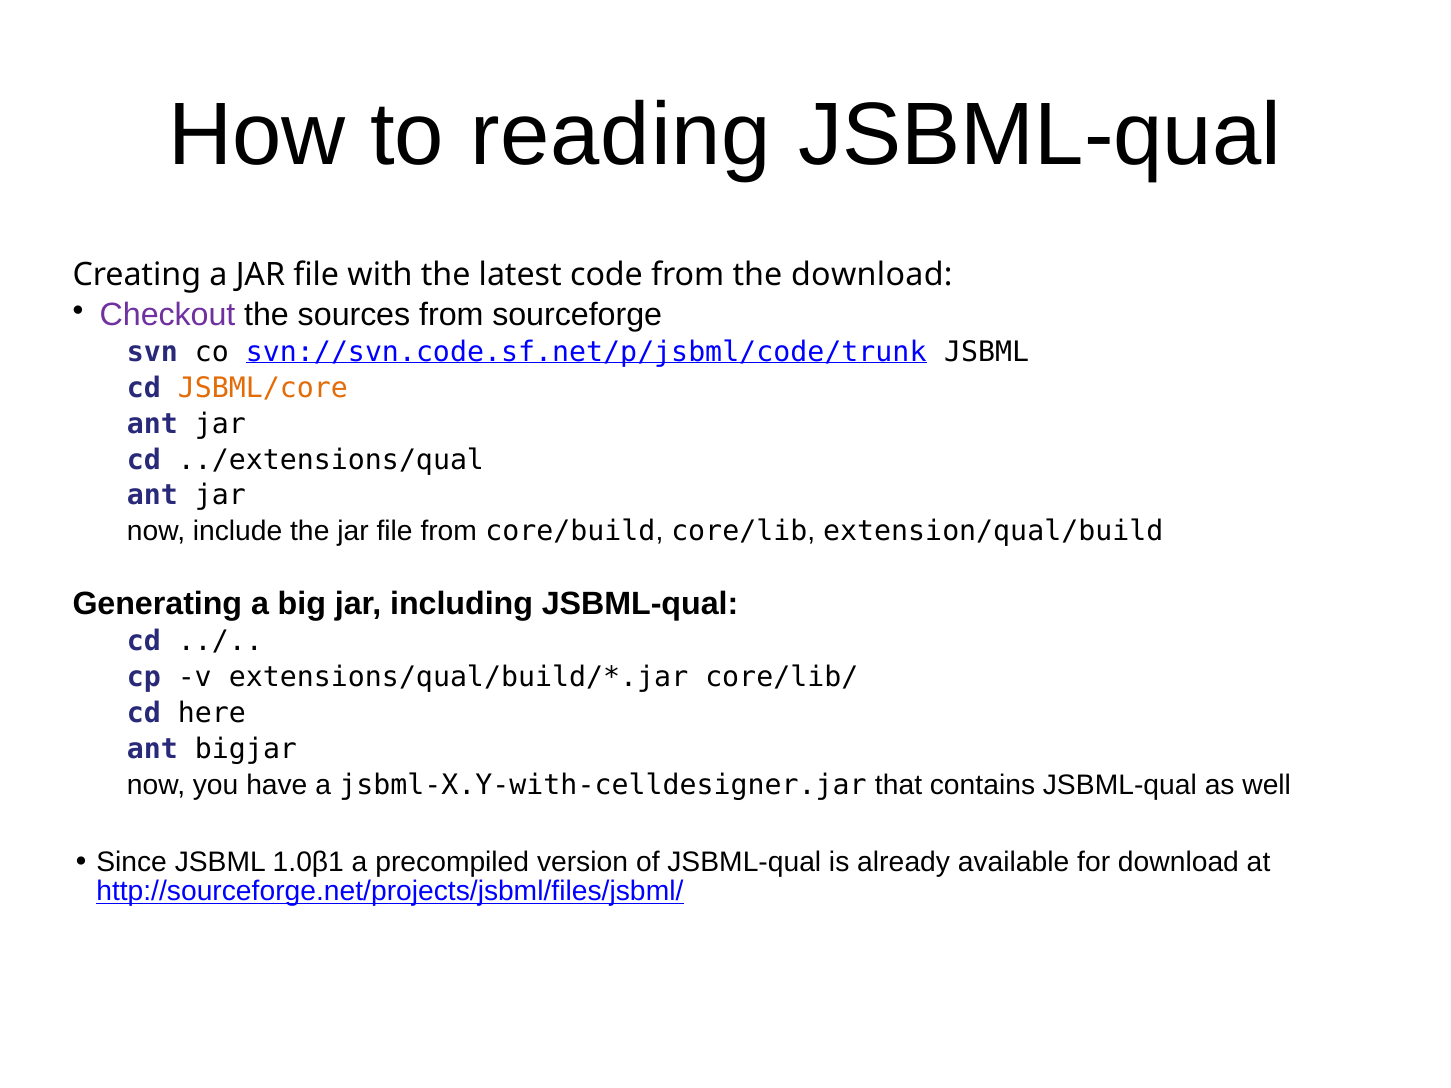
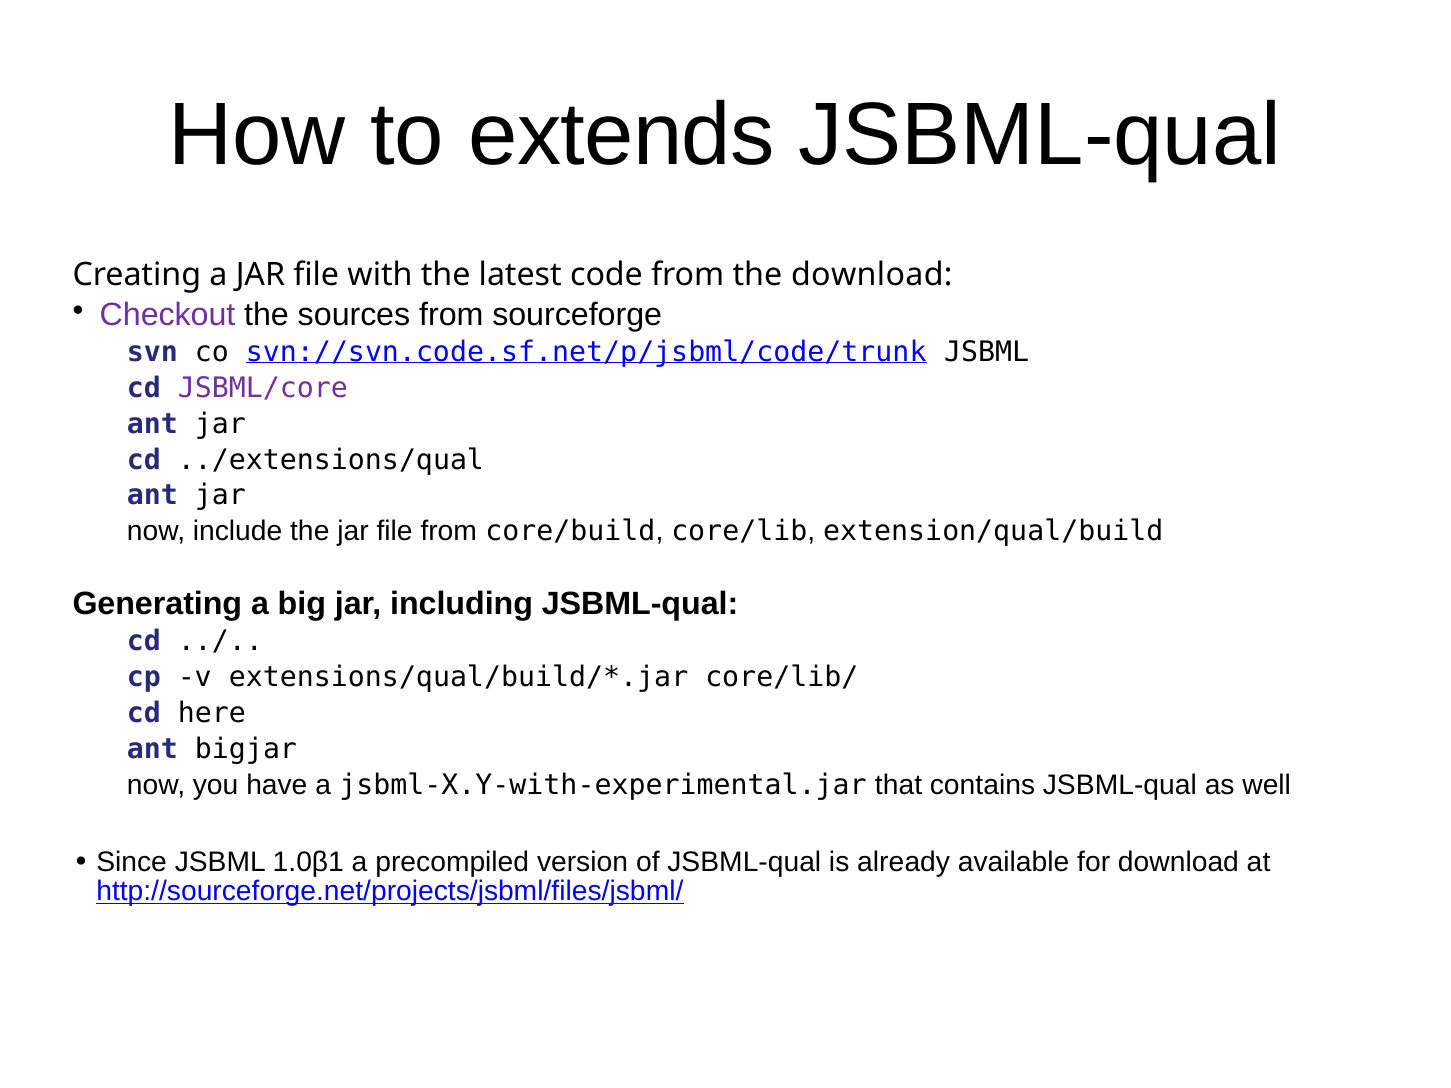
reading: reading -> extends
JSBML/core colour: orange -> purple
jsbml-X.Y-with-celldesigner.jar: jsbml-X.Y-with-celldesigner.jar -> jsbml-X.Y-with-experimental.jar
